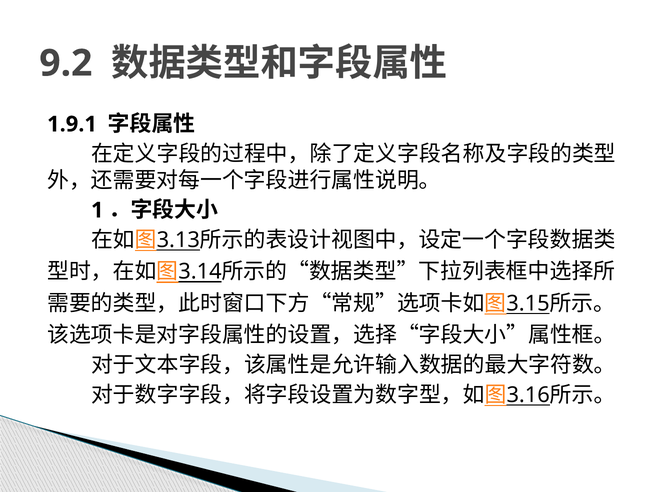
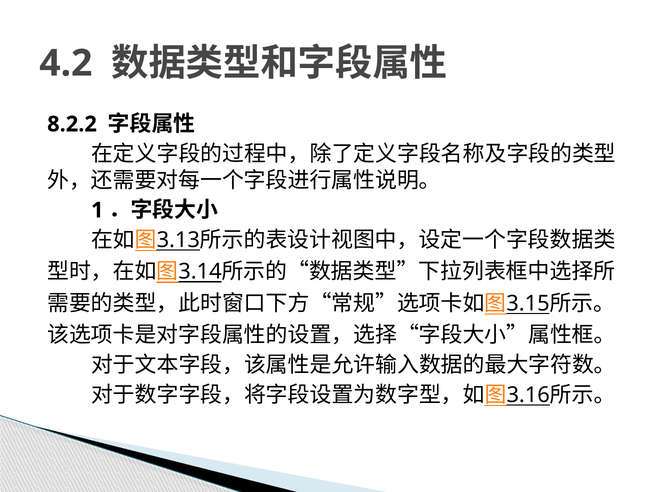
9.2: 9.2 -> 4.2
1.9.1: 1.9.1 -> 8.2.2
